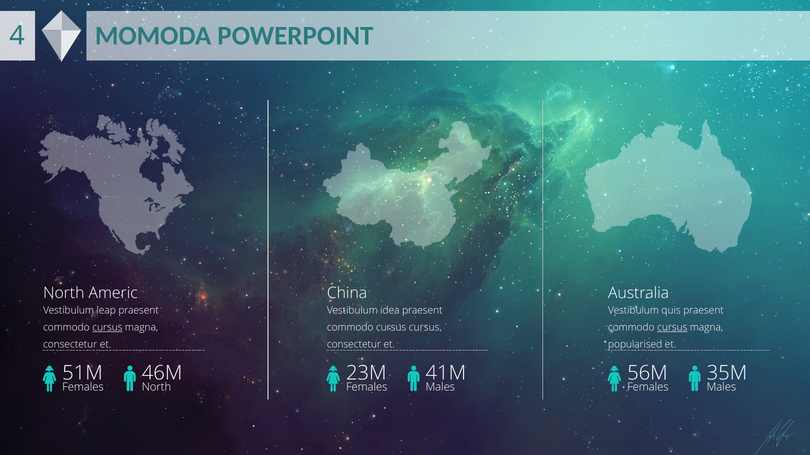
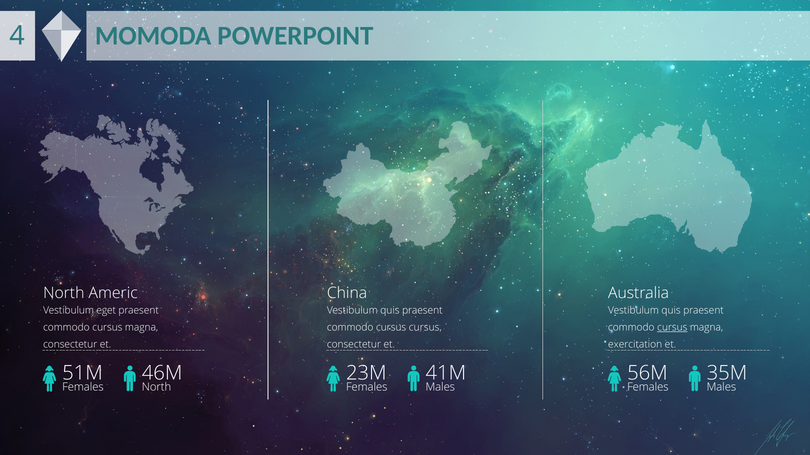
leap: leap -> eget
idea at (390, 311): idea -> quis
cursus at (107, 328) underline: present -> none
popularised: popularised -> exercitation
